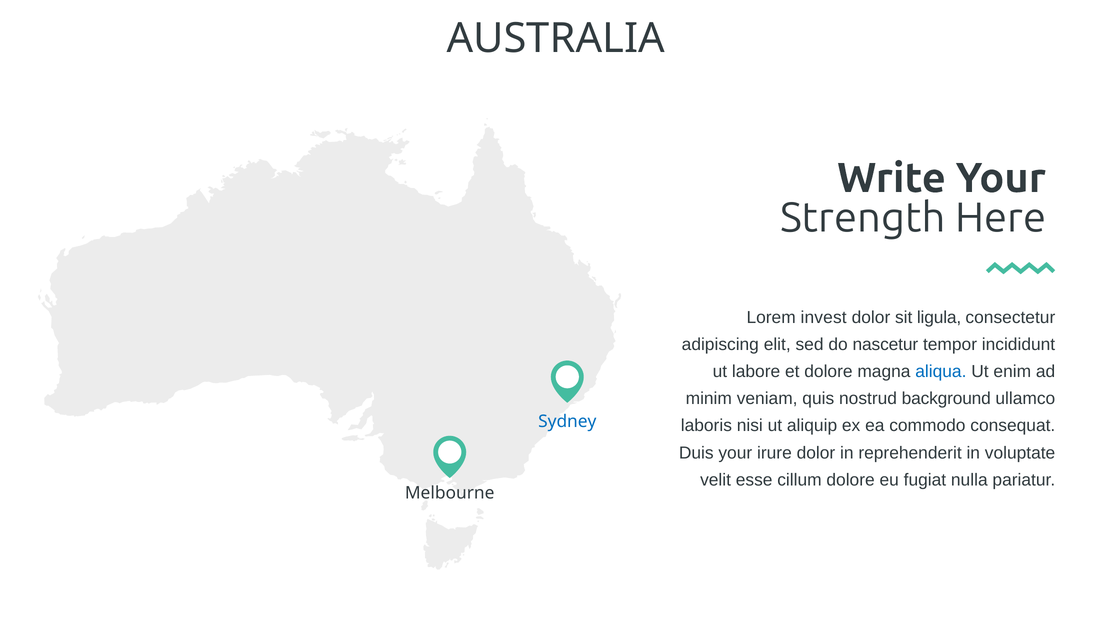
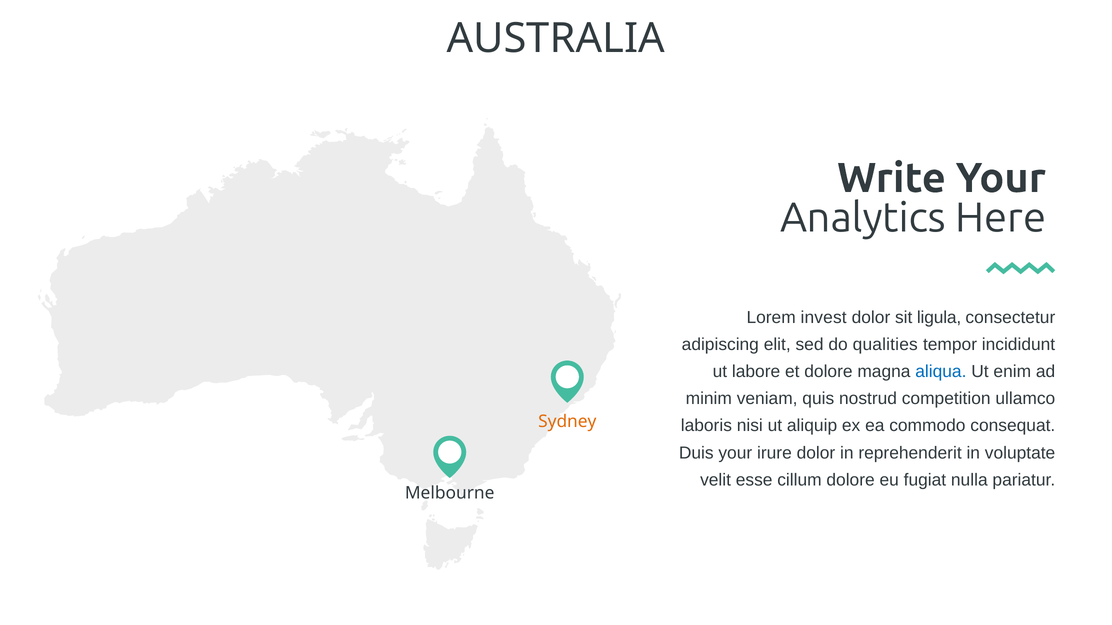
Strength: Strength -> Analytics
nascetur: nascetur -> qualities
background: background -> competition
Sydney colour: blue -> orange
